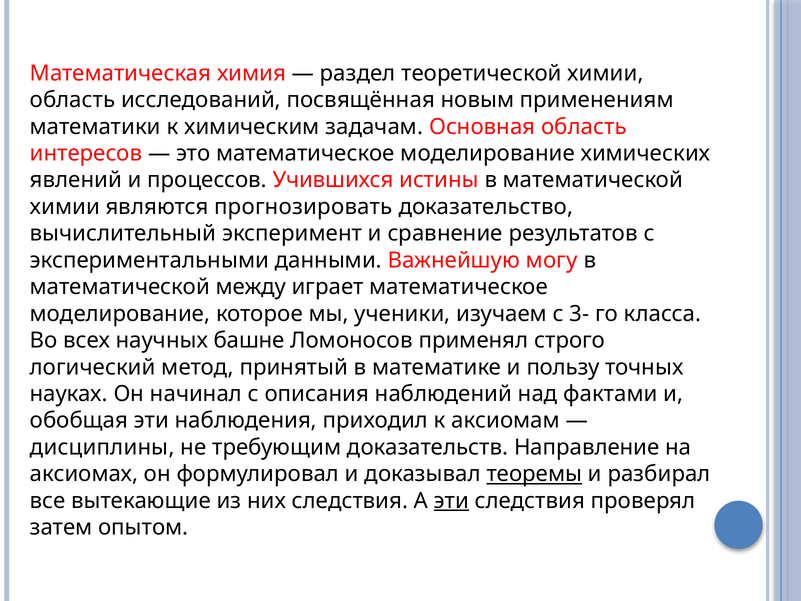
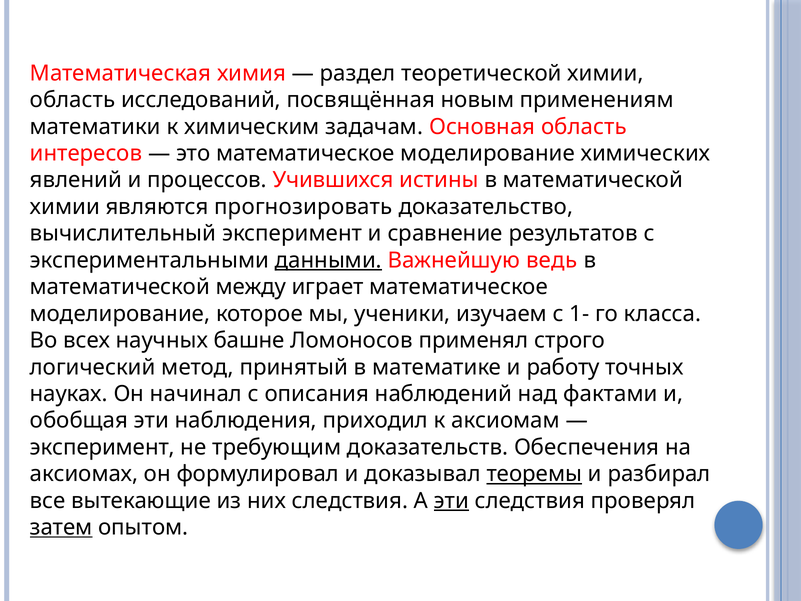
данными underline: none -> present
могу: могу -> ведь
3-: 3- -> 1-
пользу: пользу -> работу
дисциплины at (102, 447): дисциплины -> эксперимент
Направление: Направление -> Обеспечения
затем underline: none -> present
